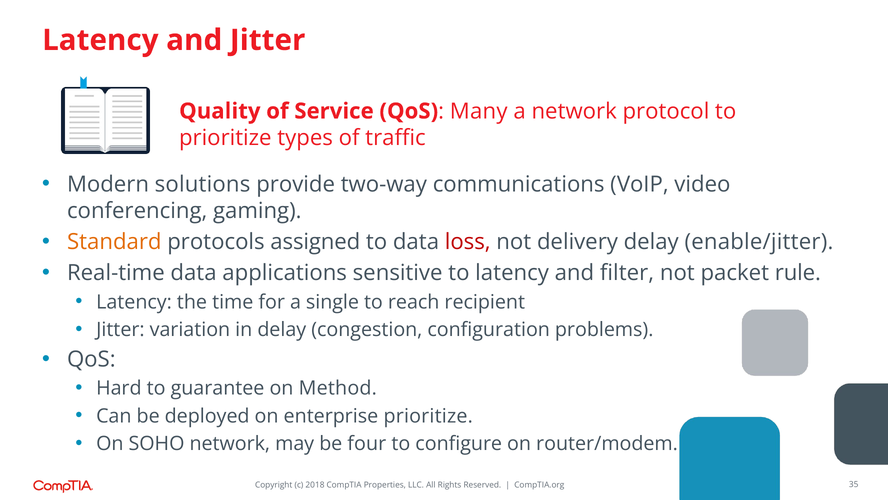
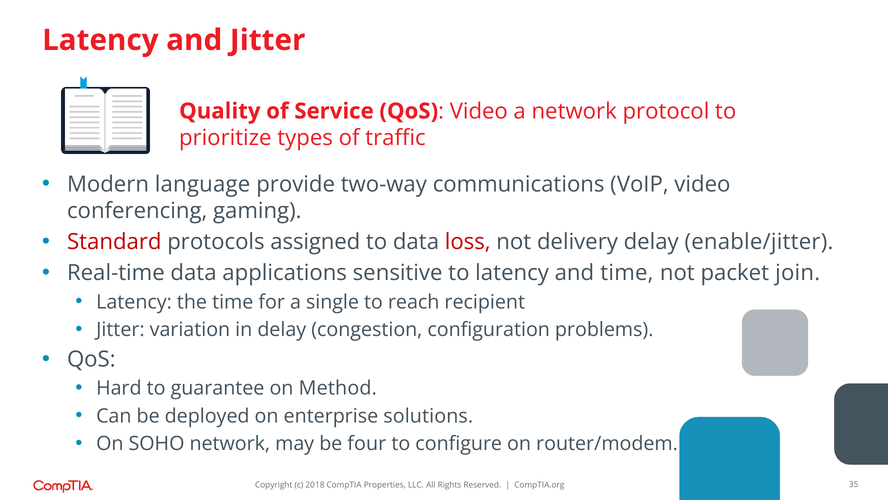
QoS Many: Many -> Video
solutions: solutions -> language
Standard colour: orange -> red
and filter: filter -> time
rule: rule -> join
enterprise prioritize: prioritize -> solutions
